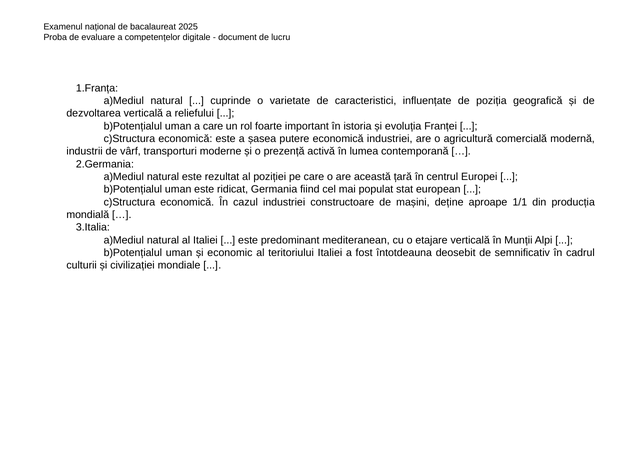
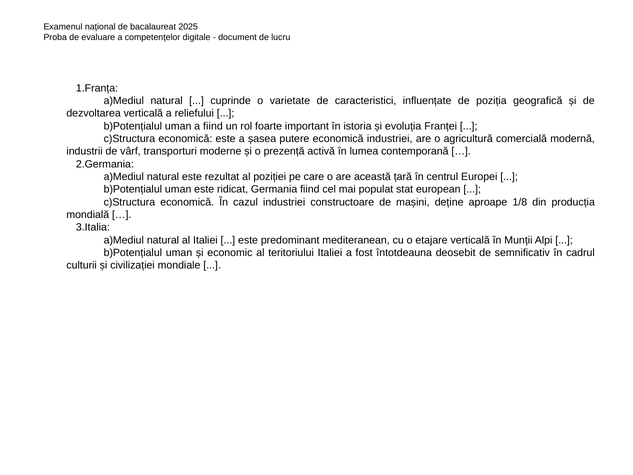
a care: care -> fiind
1/1: 1/1 -> 1/8
